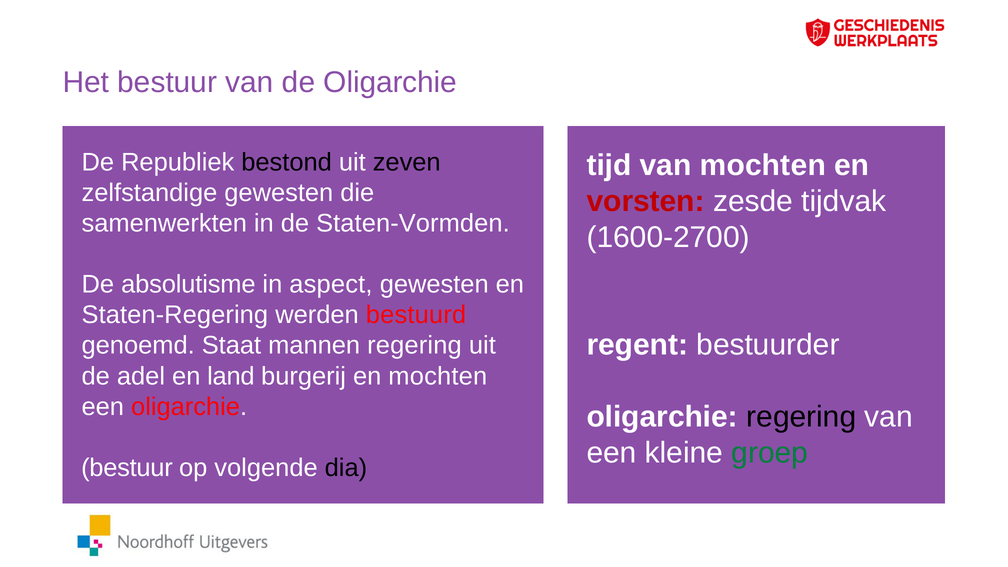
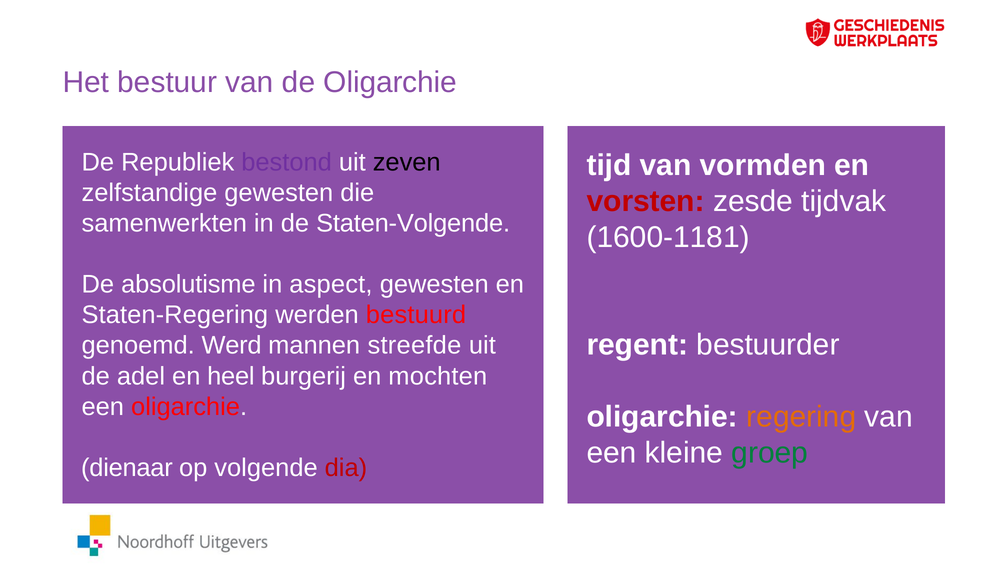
bestond colour: black -> purple
van mochten: mochten -> vormden
Staten-Vormden: Staten-Vormden -> Staten-Volgende
1600-2700: 1600-2700 -> 1600-1181
Staat: Staat -> Werd
mannen regering: regering -> streefde
land: land -> heel
regering at (801, 417) colour: black -> orange
bestuur at (127, 468): bestuur -> dienaar
dia colour: black -> red
